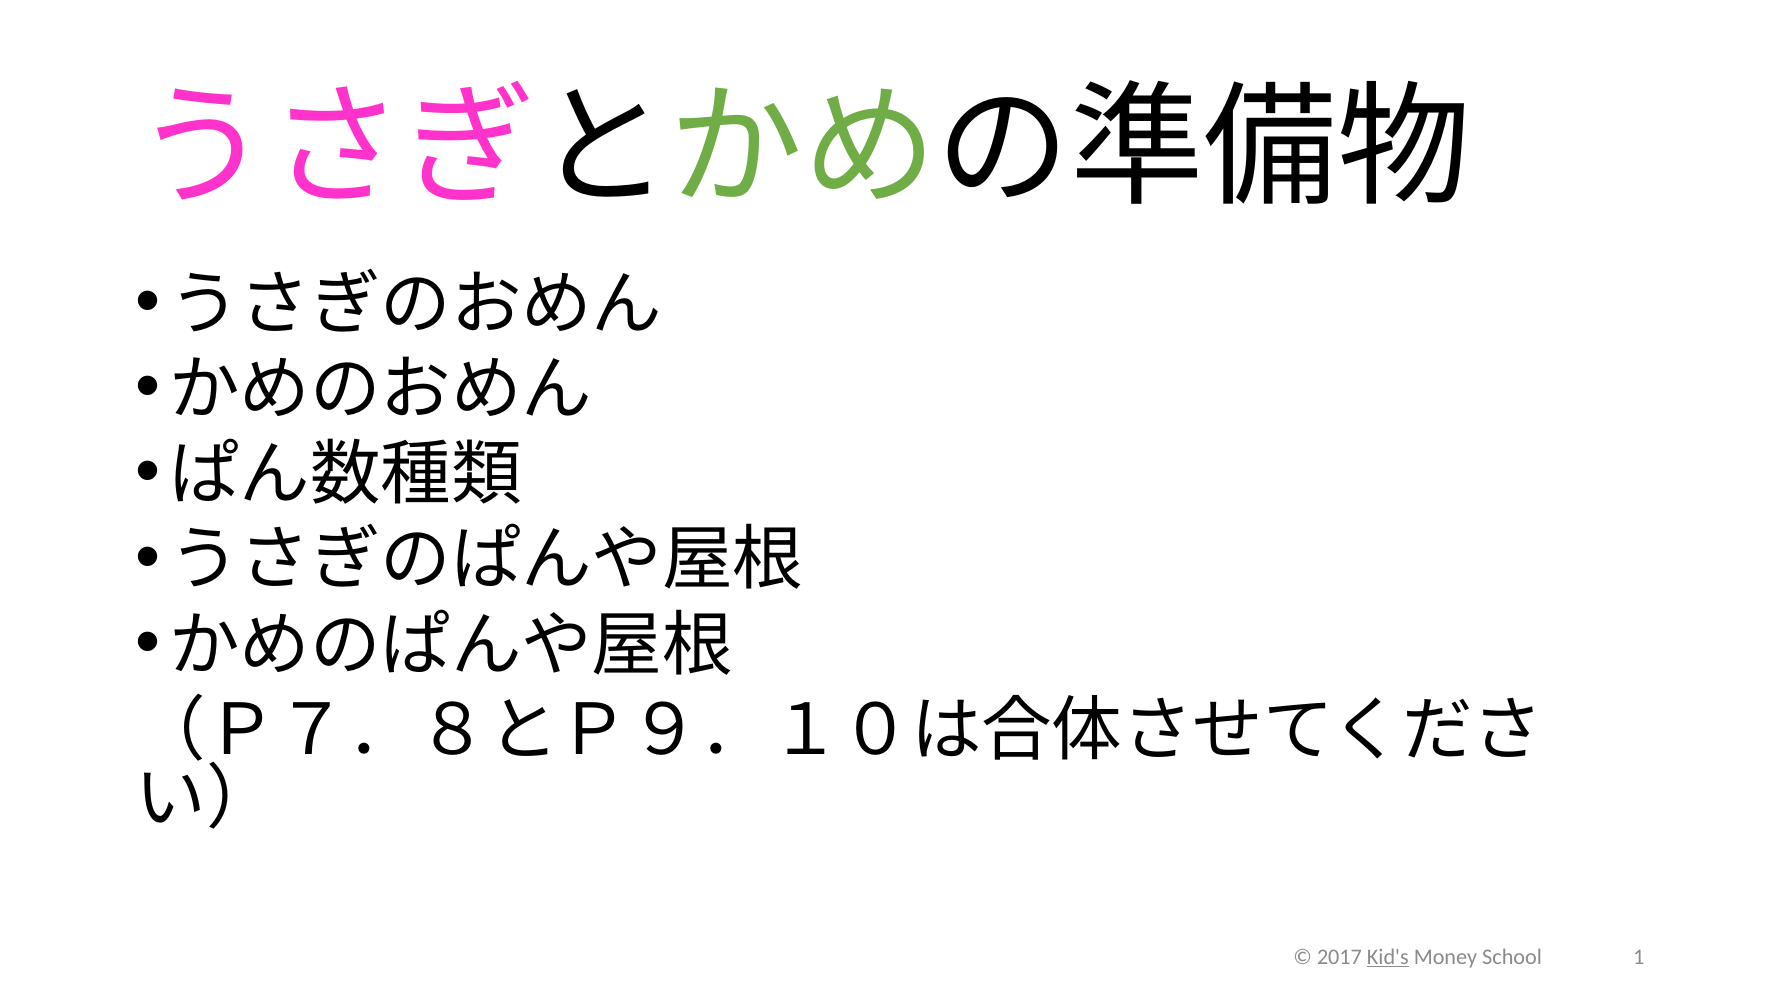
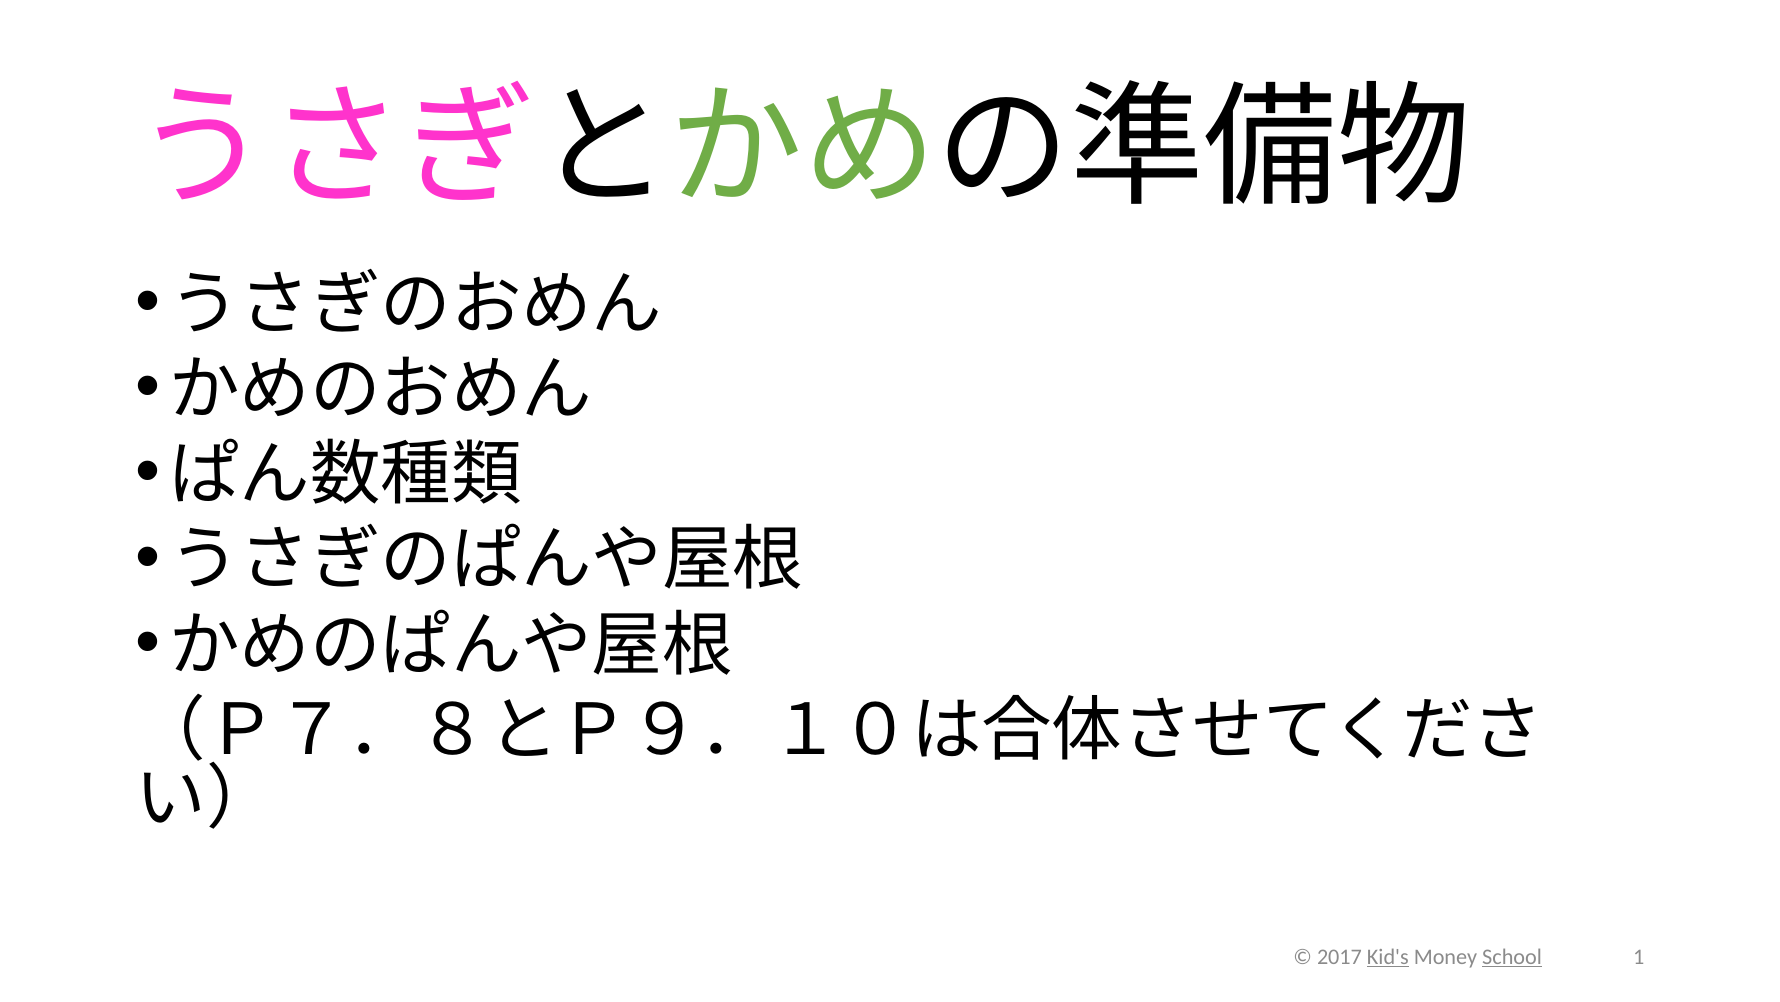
School underline: none -> present
